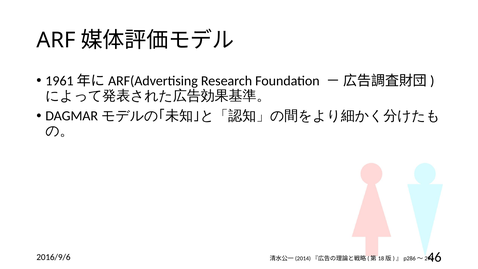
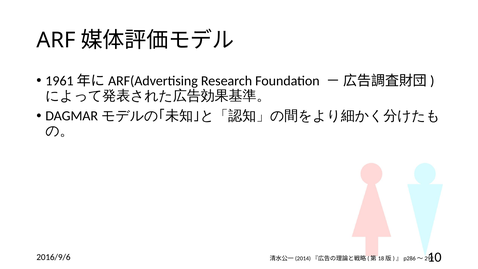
46: 46 -> 10
